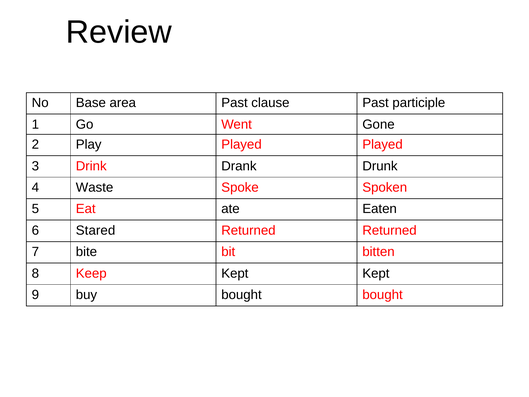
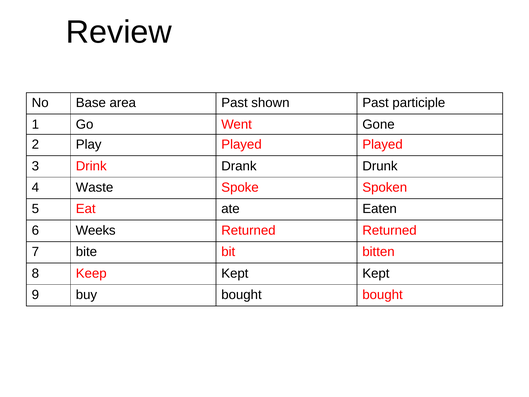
clause: clause -> shown
Stared: Stared -> Weeks
